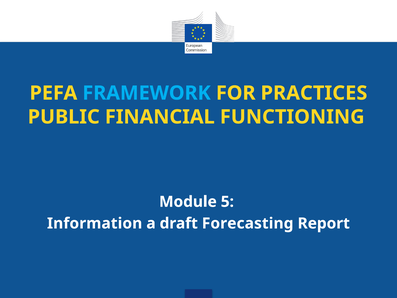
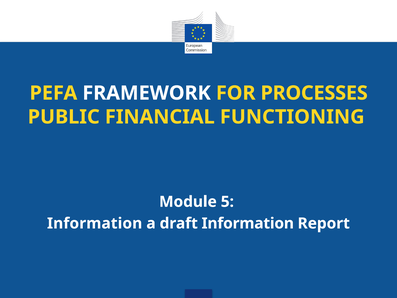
FRAMEWORK colour: light blue -> white
PRACTICES: PRACTICES -> PROCESSES
draft Forecasting: Forecasting -> Information
